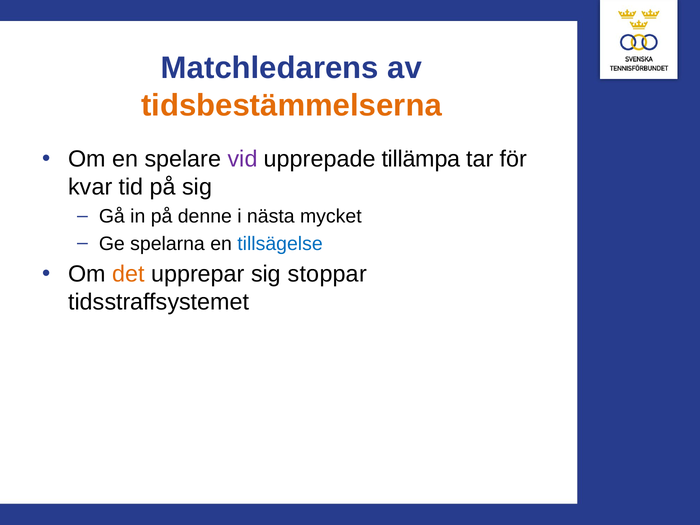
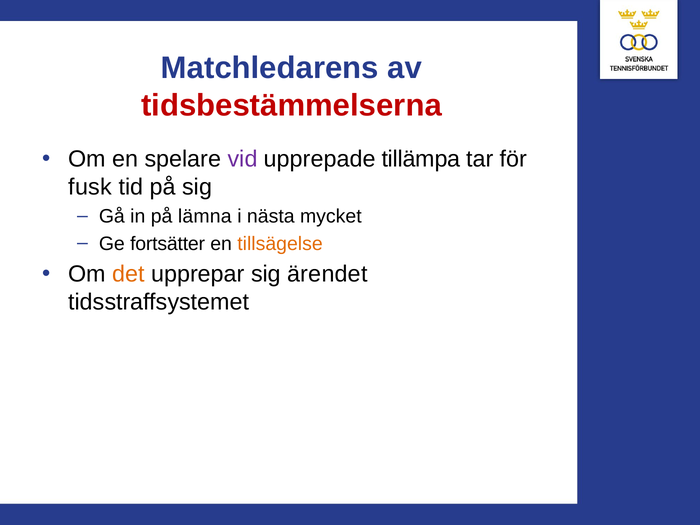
tidsbestämmelserna colour: orange -> red
kvar: kvar -> fusk
denne: denne -> lämna
spelarna: spelarna -> fortsätter
tillsägelse colour: blue -> orange
stoppar: stoppar -> ärendet
